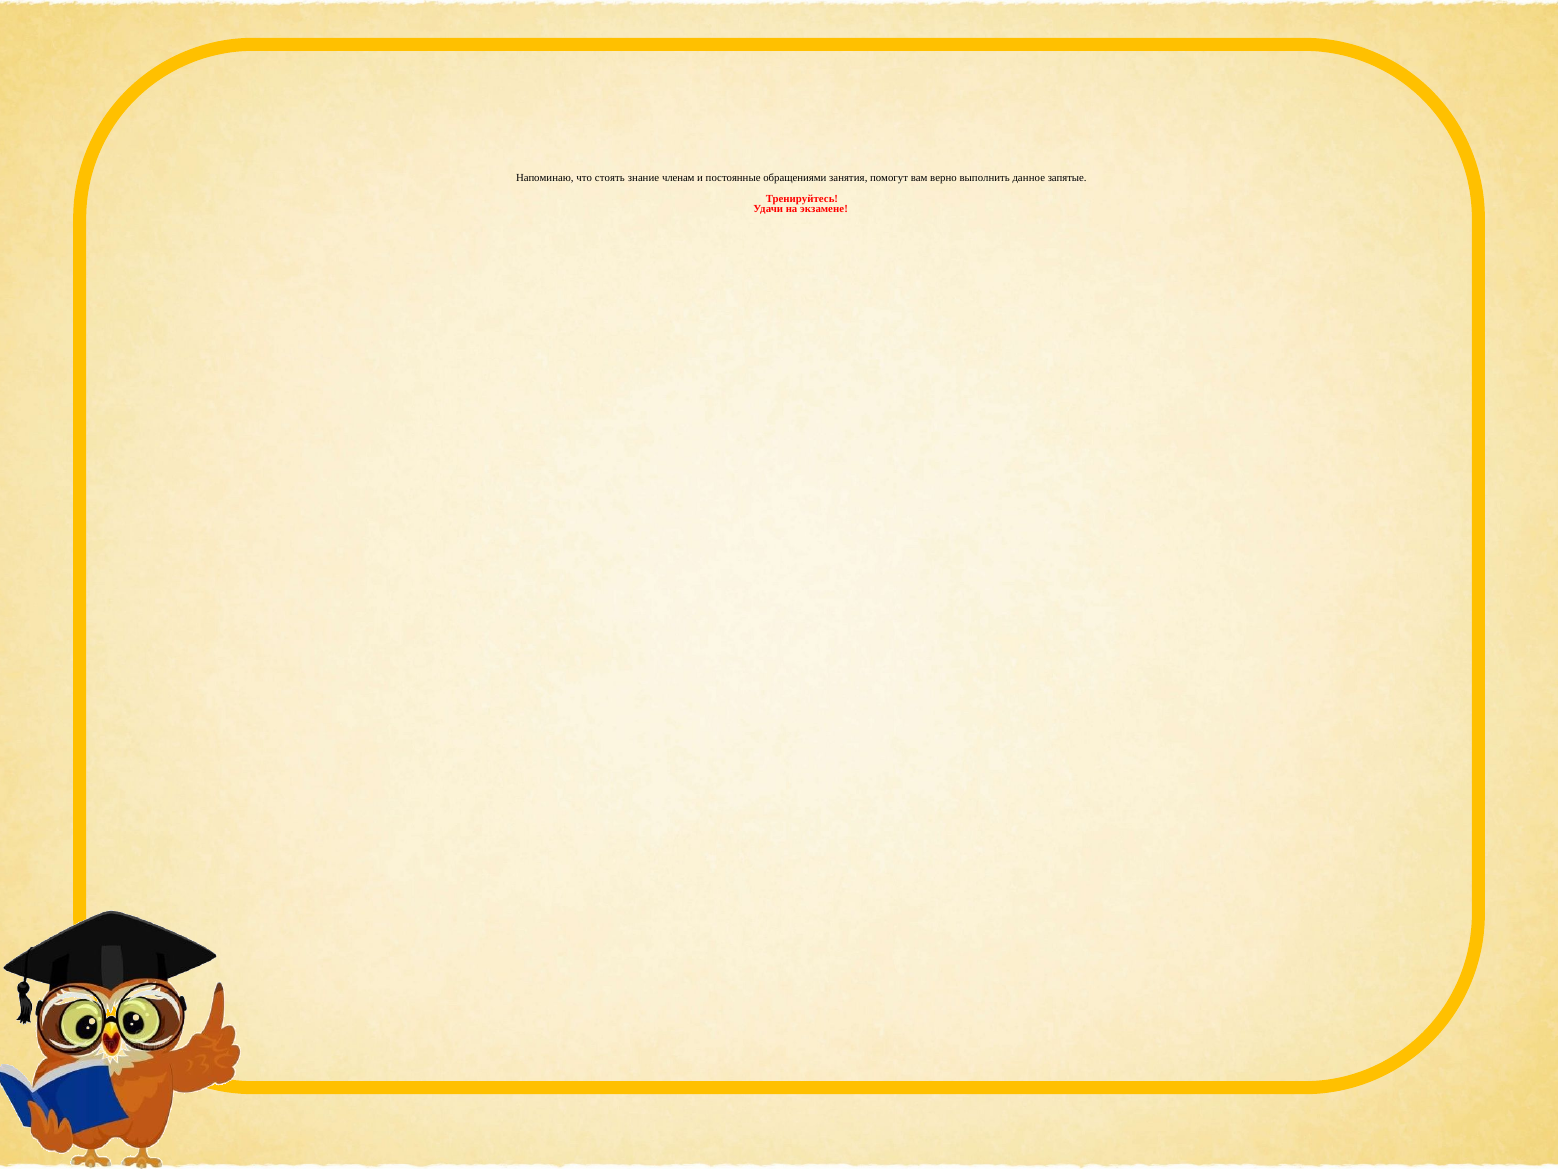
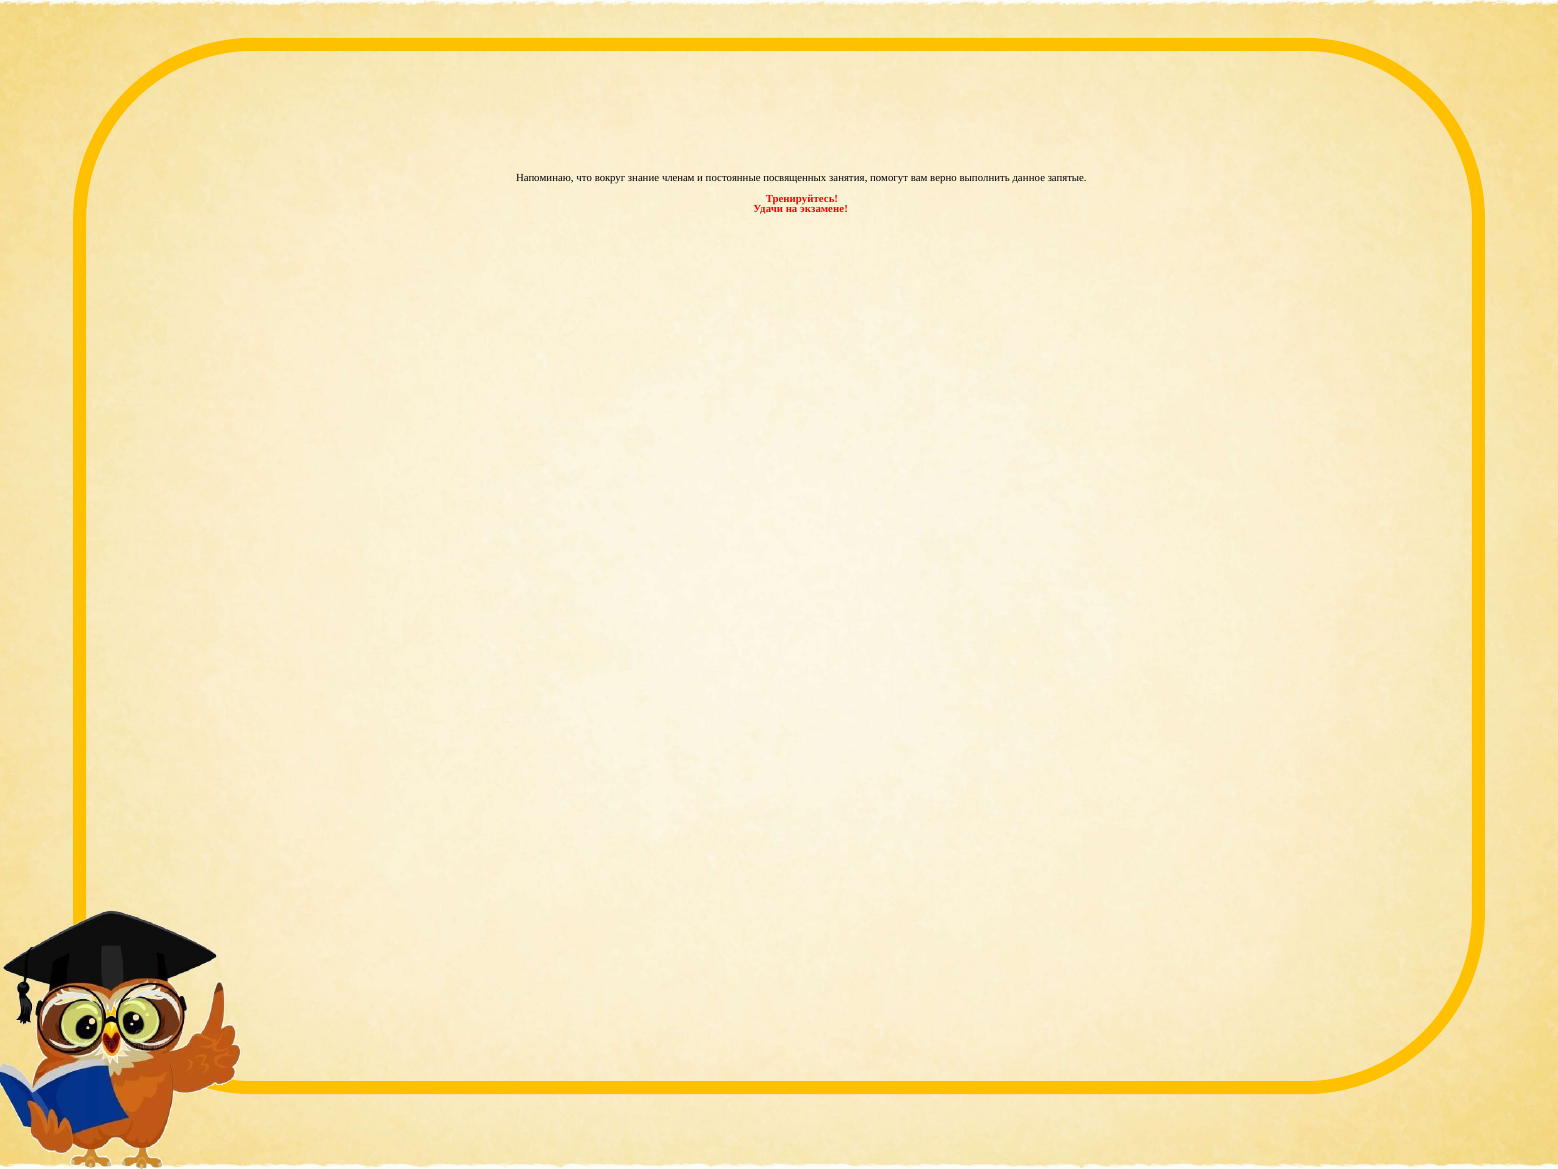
стоять: стоять -> вокруг
обращениями: обращениями -> посвященных
